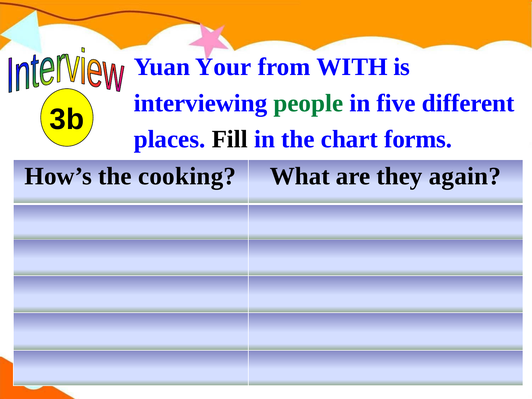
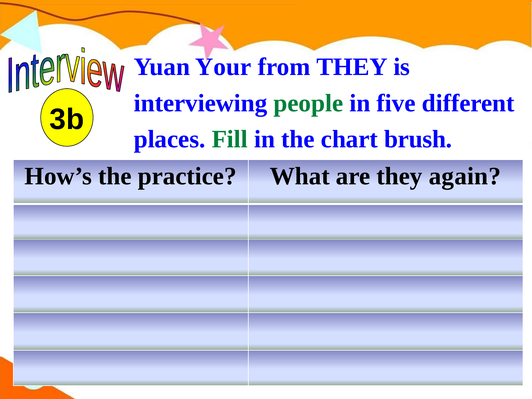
from WITH: WITH -> THEY
Fill colour: black -> green
forms: forms -> brush
cooking: cooking -> practice
